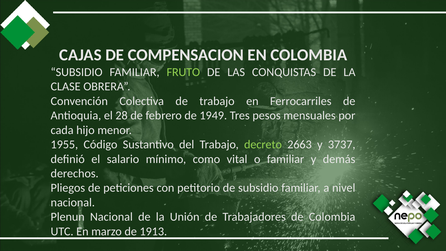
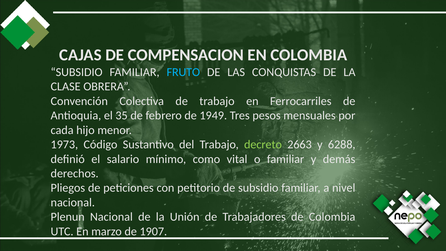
FRUTO colour: light green -> light blue
28: 28 -> 35
1955: 1955 -> 1973
3737: 3737 -> 6288
1913: 1913 -> 1907
